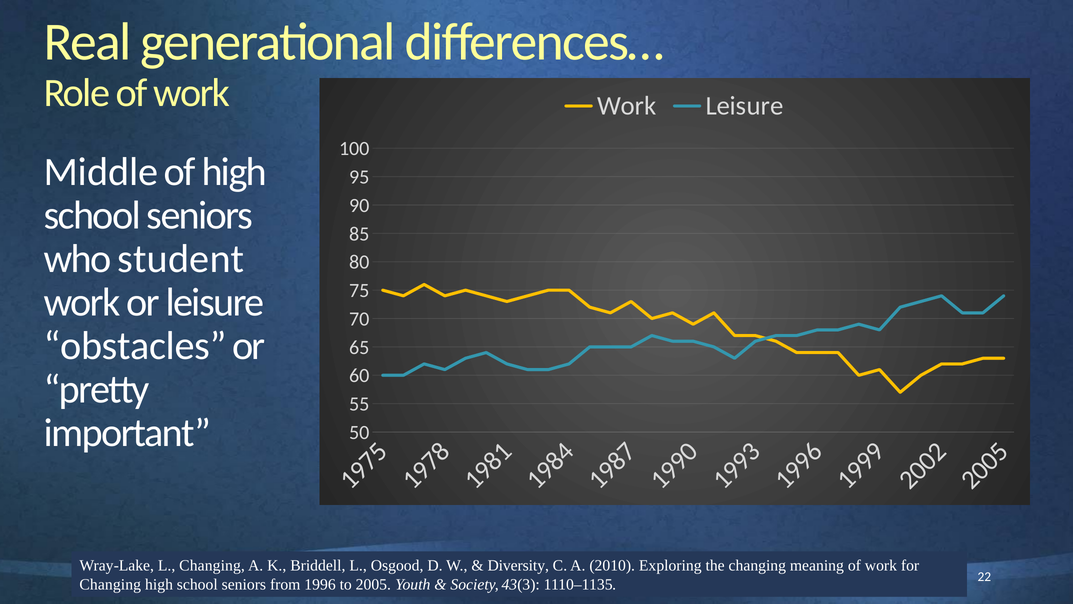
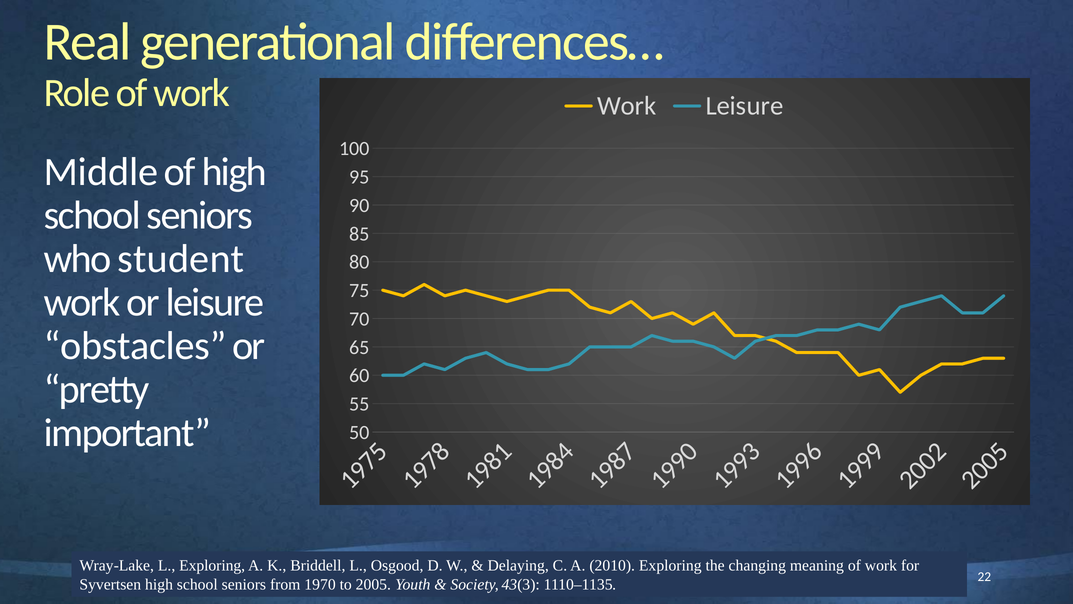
L Changing: Changing -> Exploring
Diversity: Diversity -> Delaying
Changing at (110, 584): Changing -> Syvertsen
1996: 1996 -> 1970
